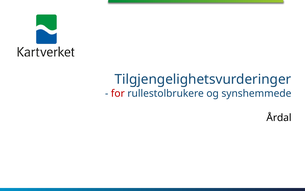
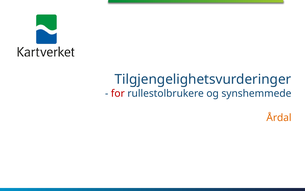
Årdal colour: black -> orange
